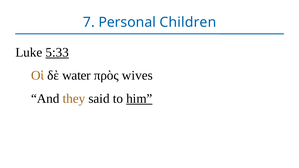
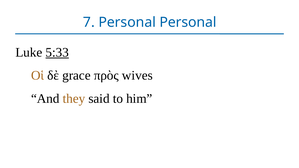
Personal Children: Children -> Personal
water: water -> grace
him underline: present -> none
